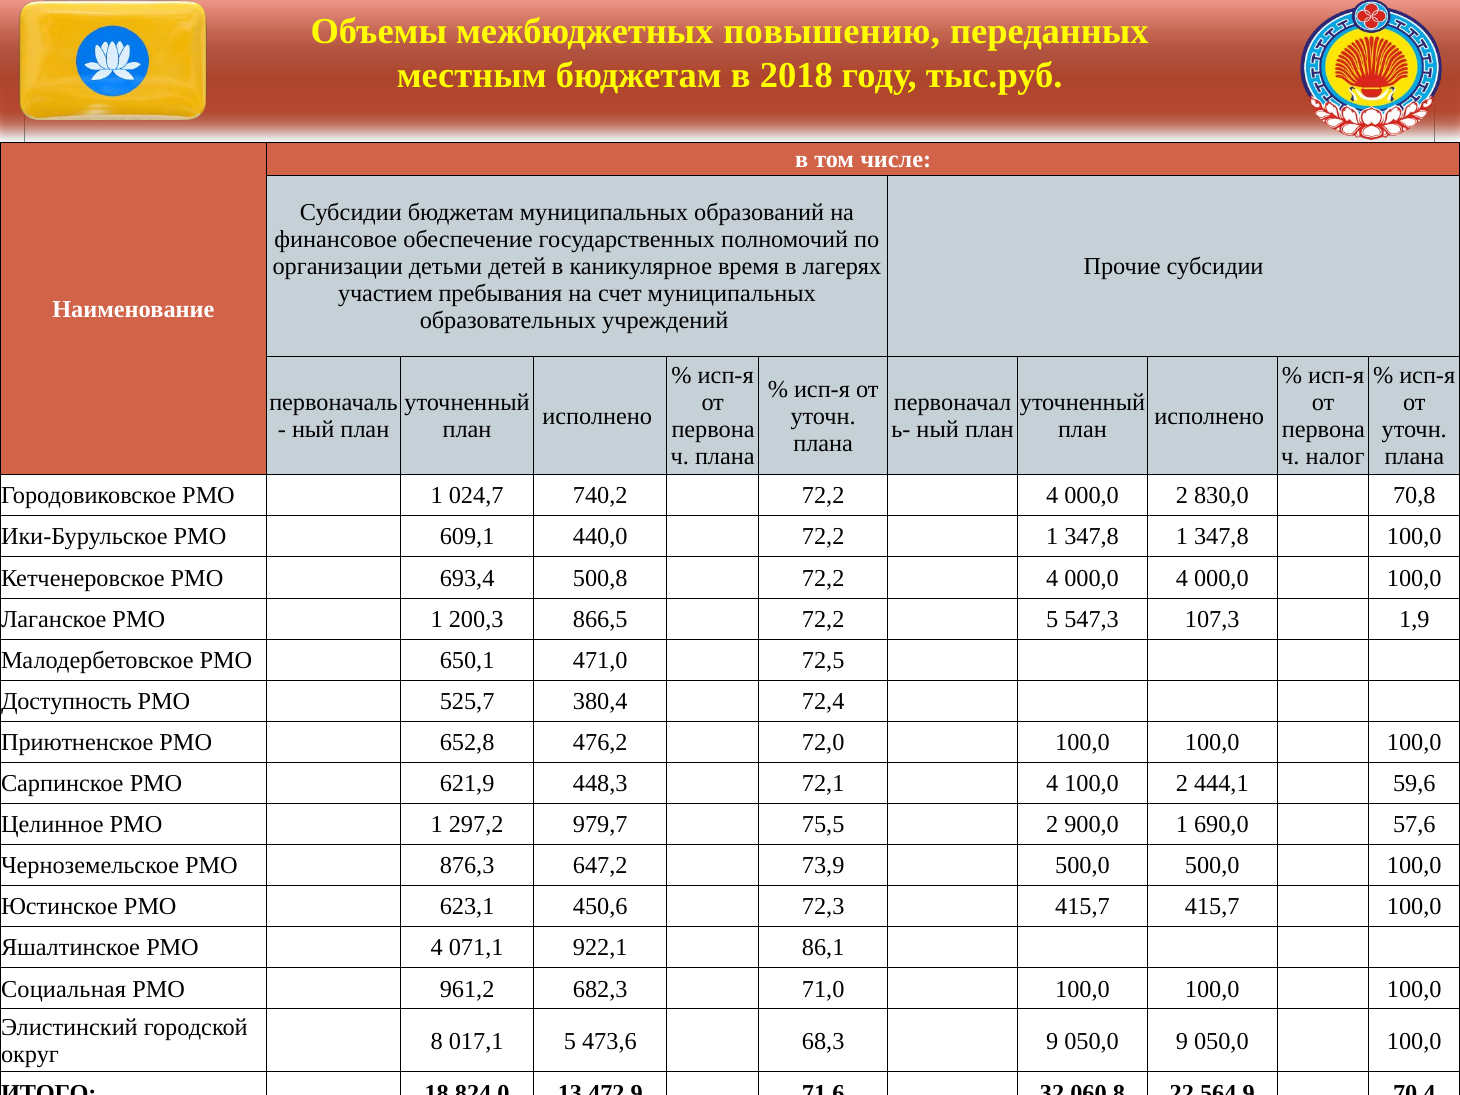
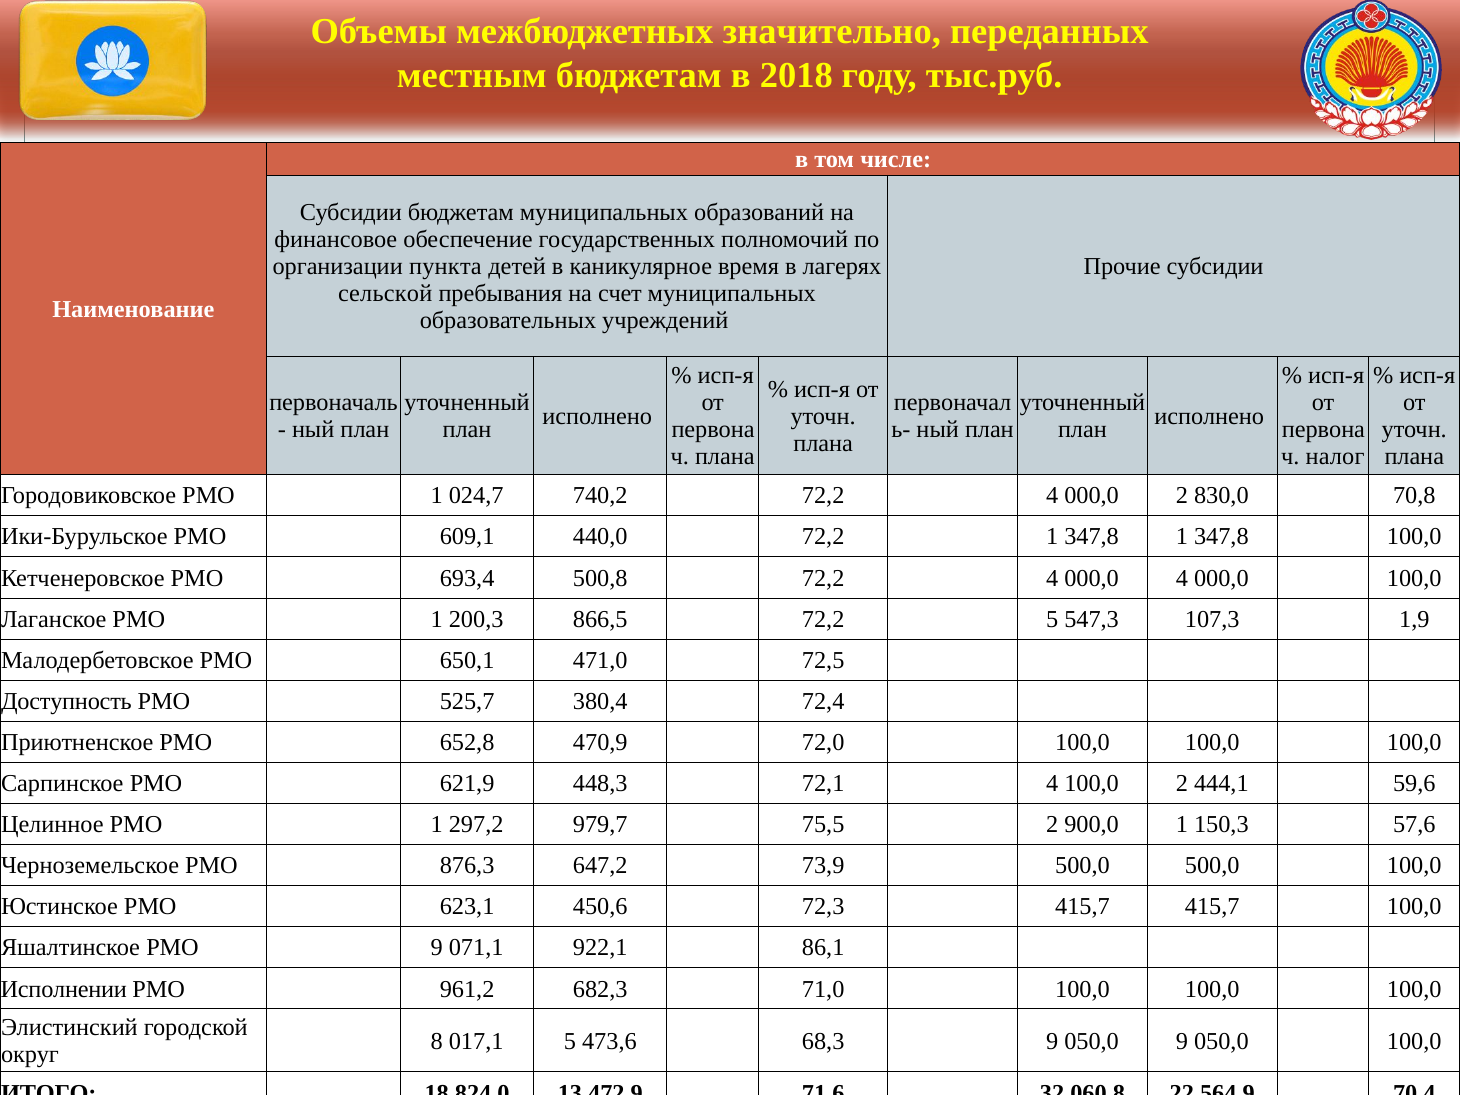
повышению: повышению -> значительно
детьми: детьми -> пункта
участием: участием -> сельской
476,2: 476,2 -> 470,9
690,0: 690,0 -> 150,3
РМО 4: 4 -> 9
Социальная: Социальная -> Исполнении
